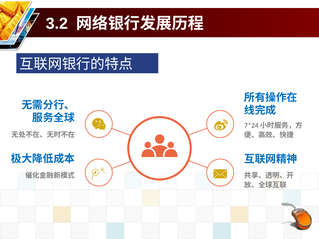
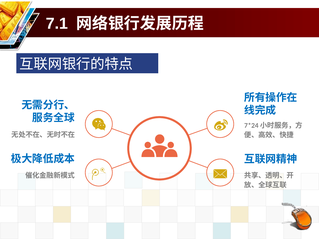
3.2: 3.2 -> 7.1
